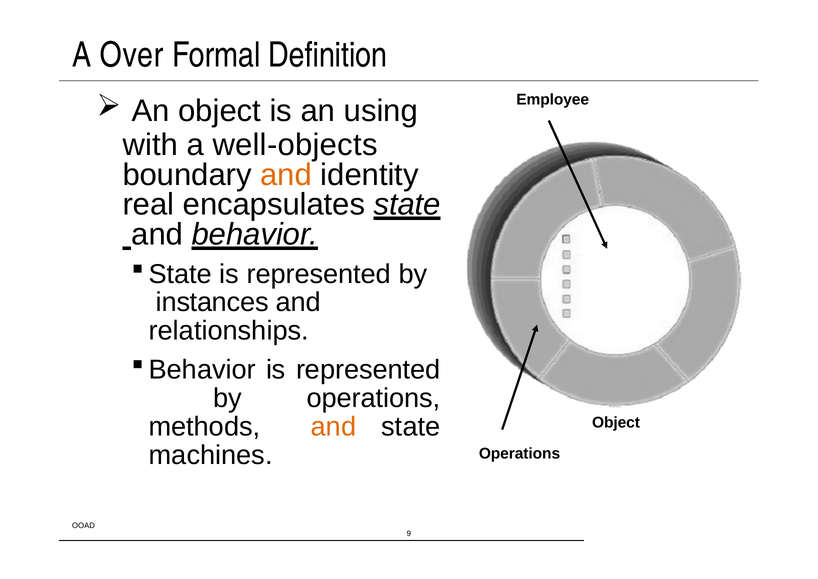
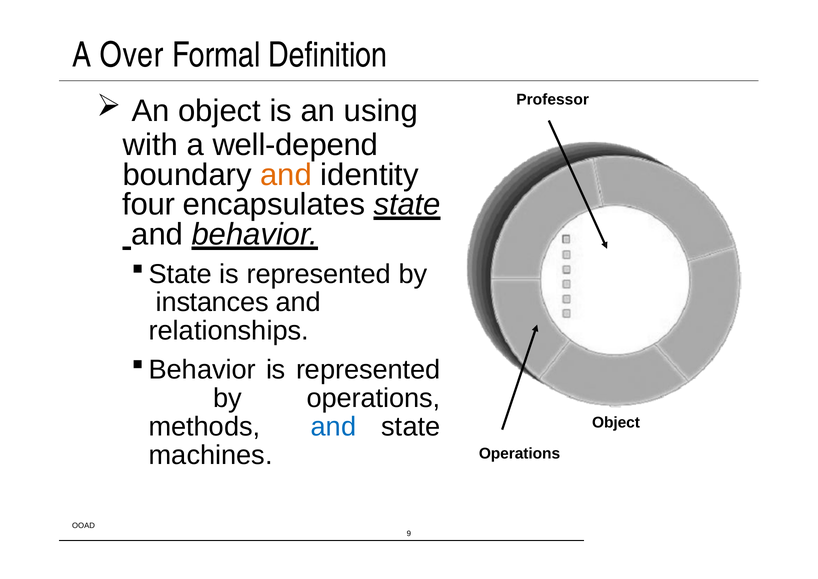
Employee: Employee -> Professor
well-objects: well-objects -> well-depend
real: real -> four
and at (333, 426) colour: orange -> blue
